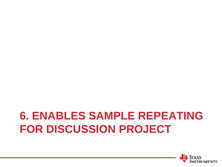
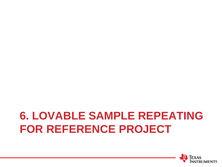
ENABLES: ENABLES -> LOVABLE
DISCUSSION: DISCUSSION -> REFERENCE
